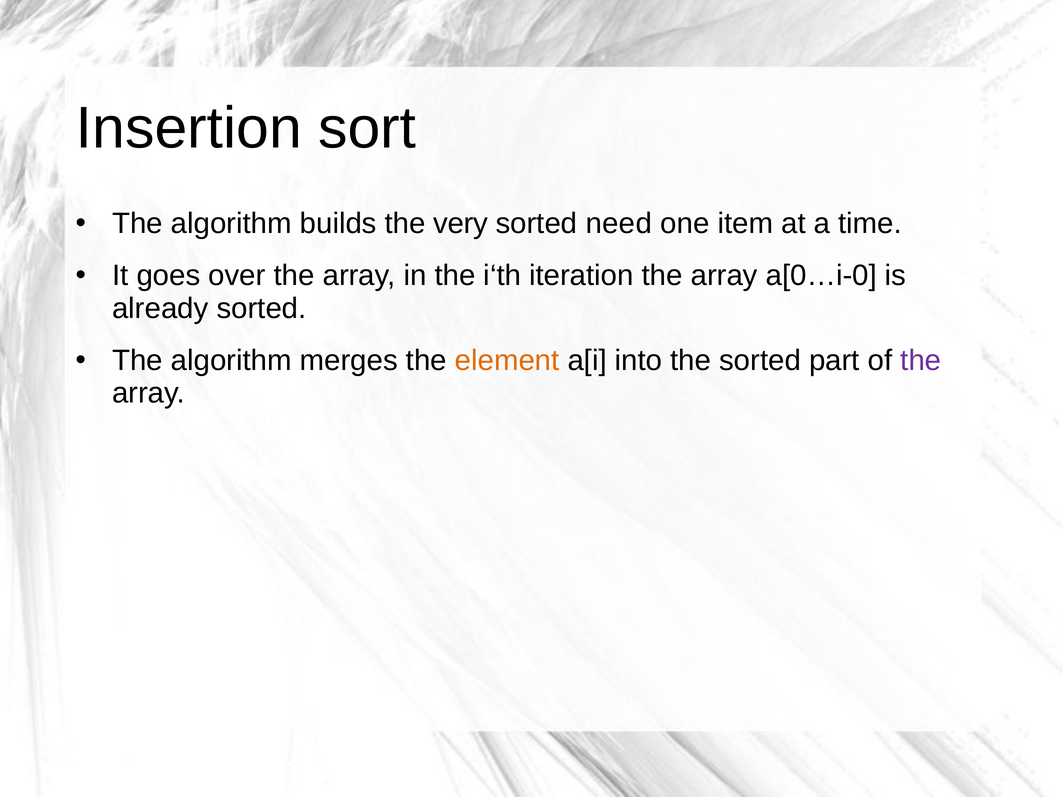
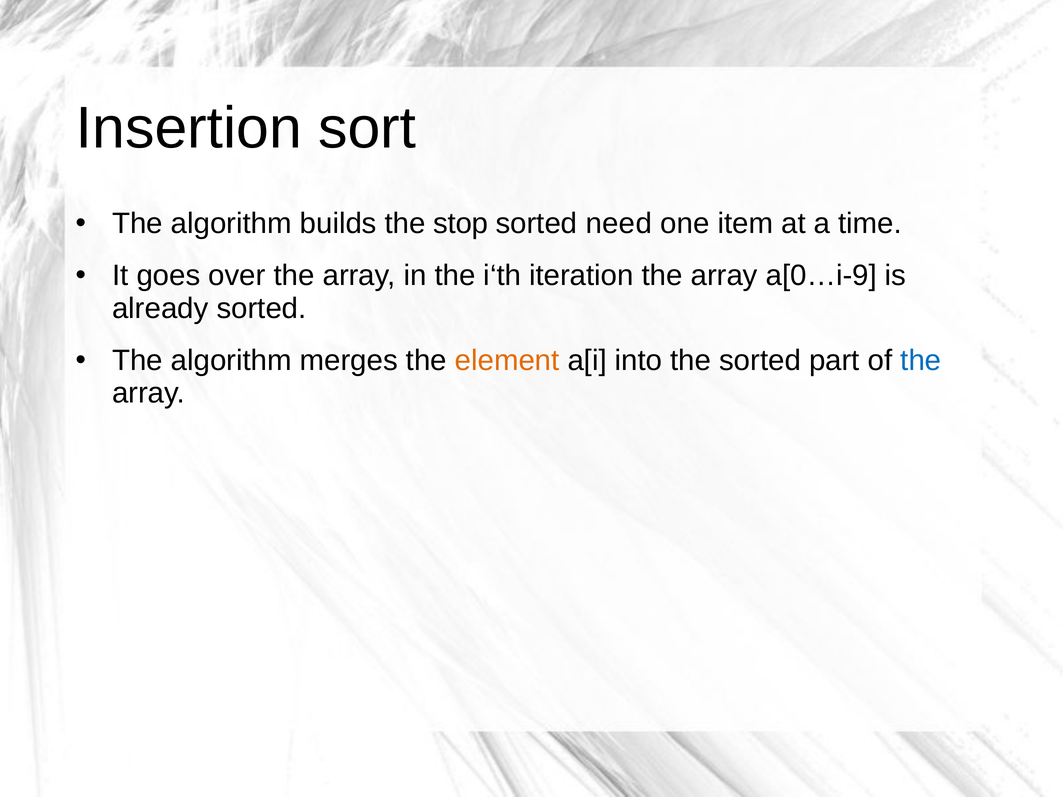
very: very -> stop
a[0…i-0: a[0…i-0 -> a[0…i-9
the at (921, 360) colour: purple -> blue
